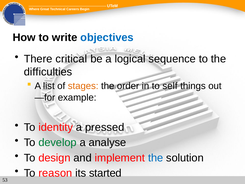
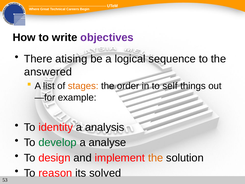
objectives colour: blue -> purple
critical: critical -> atising
difficulties: difficulties -> answered
pressed: pressed -> analysis
the at (156, 158) colour: blue -> orange
started: started -> solved
